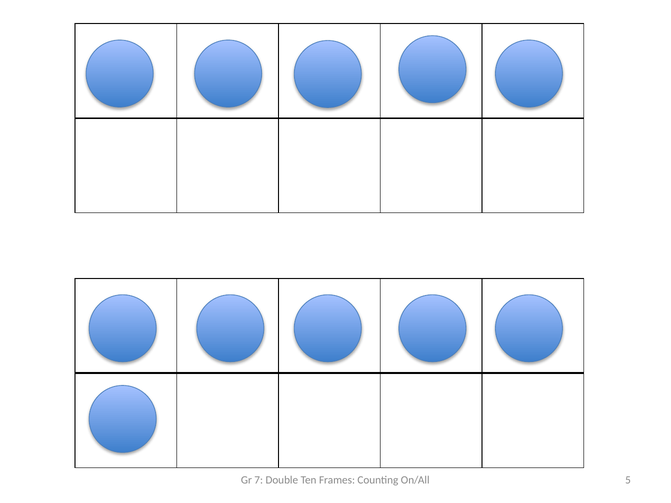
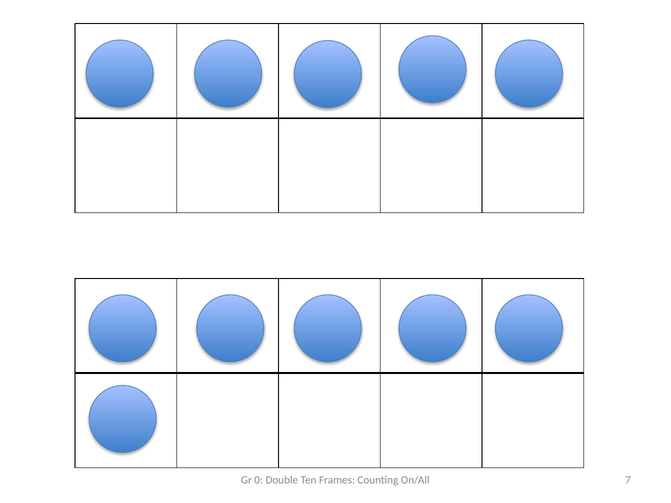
7: 7 -> 0
5: 5 -> 7
